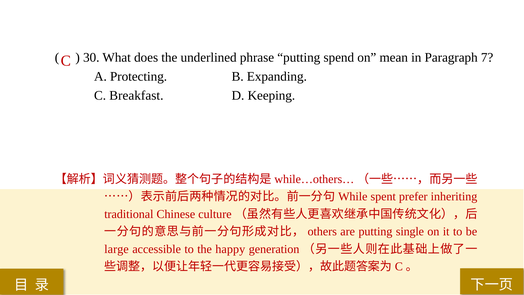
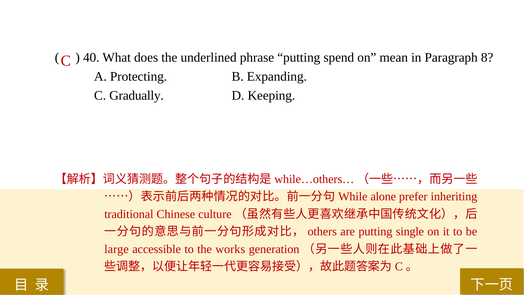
30: 30 -> 40
7: 7 -> 8
Breakfast: Breakfast -> Gradually
spent: spent -> alone
happy: happy -> works
